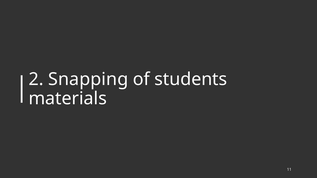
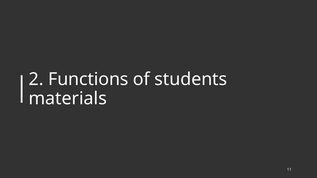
Snapping: Snapping -> Functions
